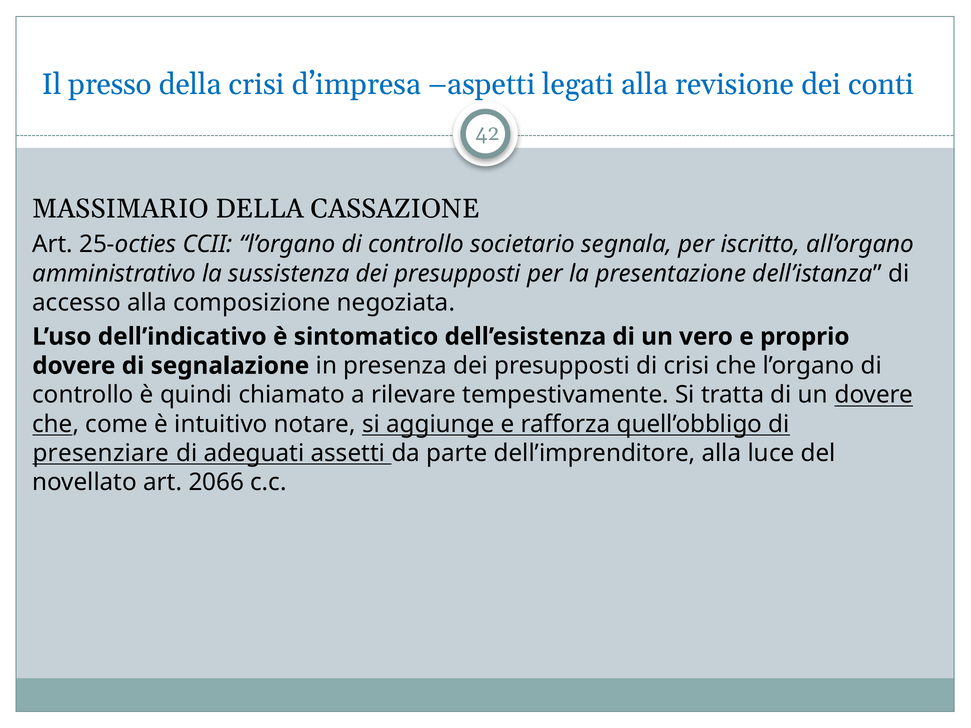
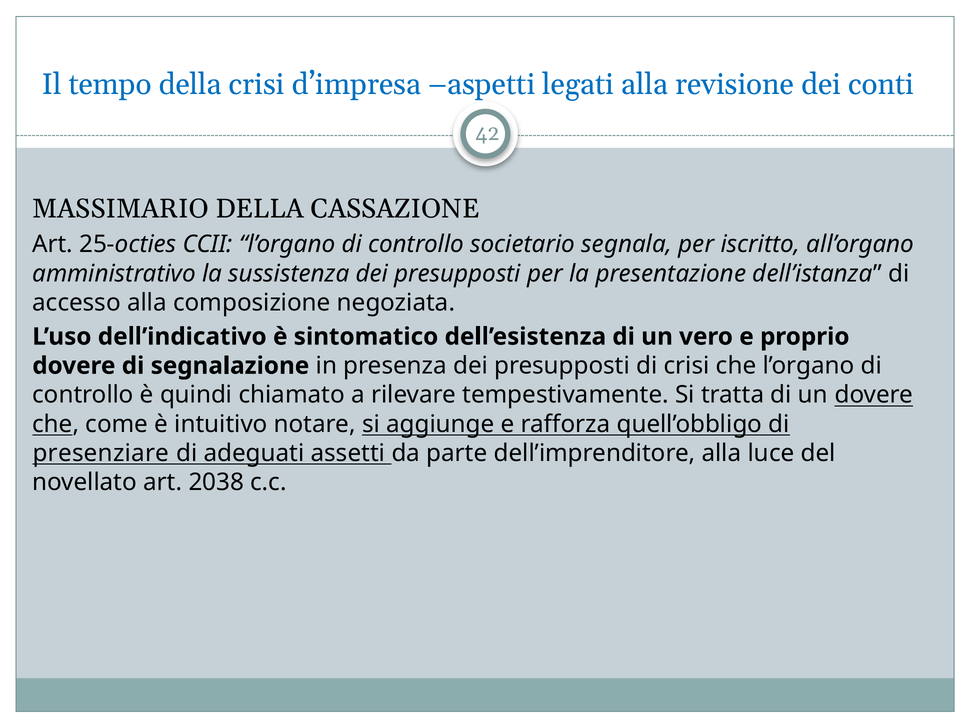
presso: presso -> tempo
2066: 2066 -> 2038
